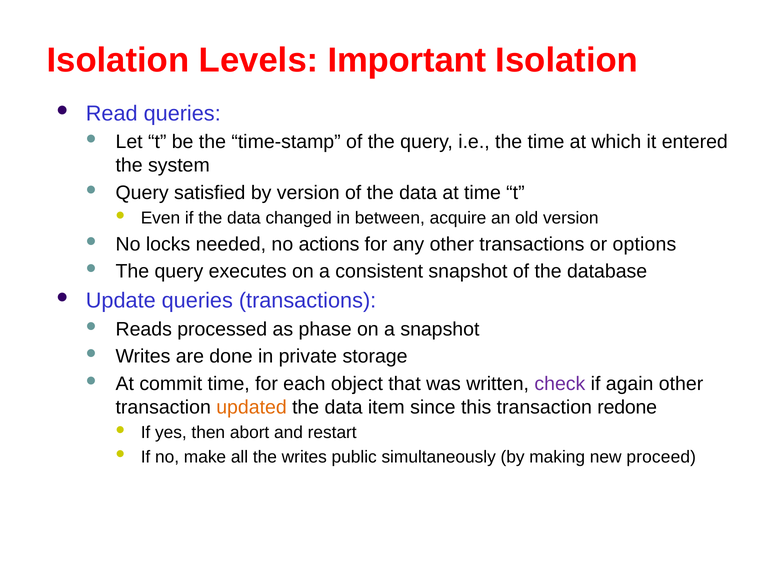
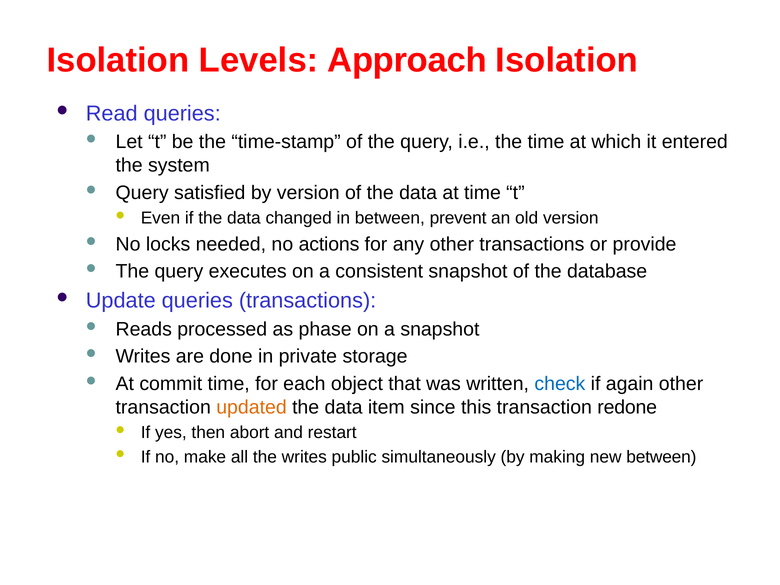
Important: Important -> Approach
acquire: acquire -> prevent
options: options -> provide
check colour: purple -> blue
new proceed: proceed -> between
